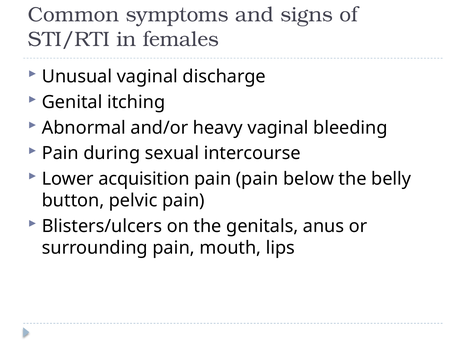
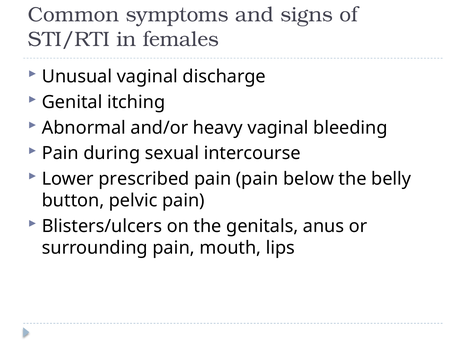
acquisition: acquisition -> prescribed
